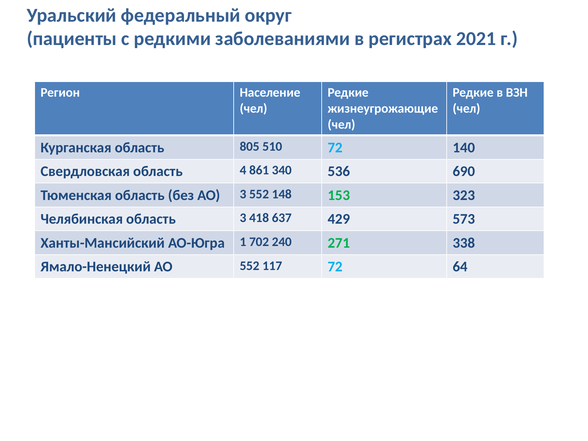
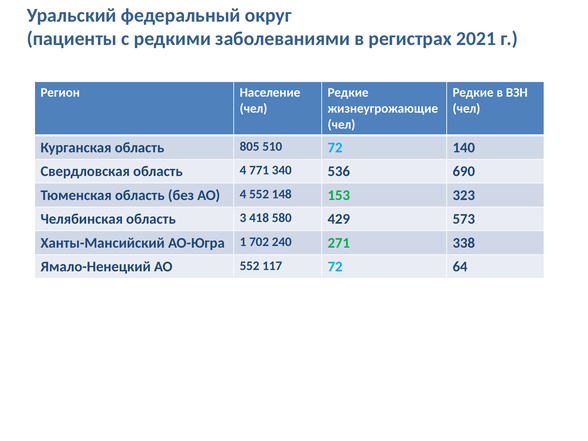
861: 861 -> 771
АО 3: 3 -> 4
637: 637 -> 580
